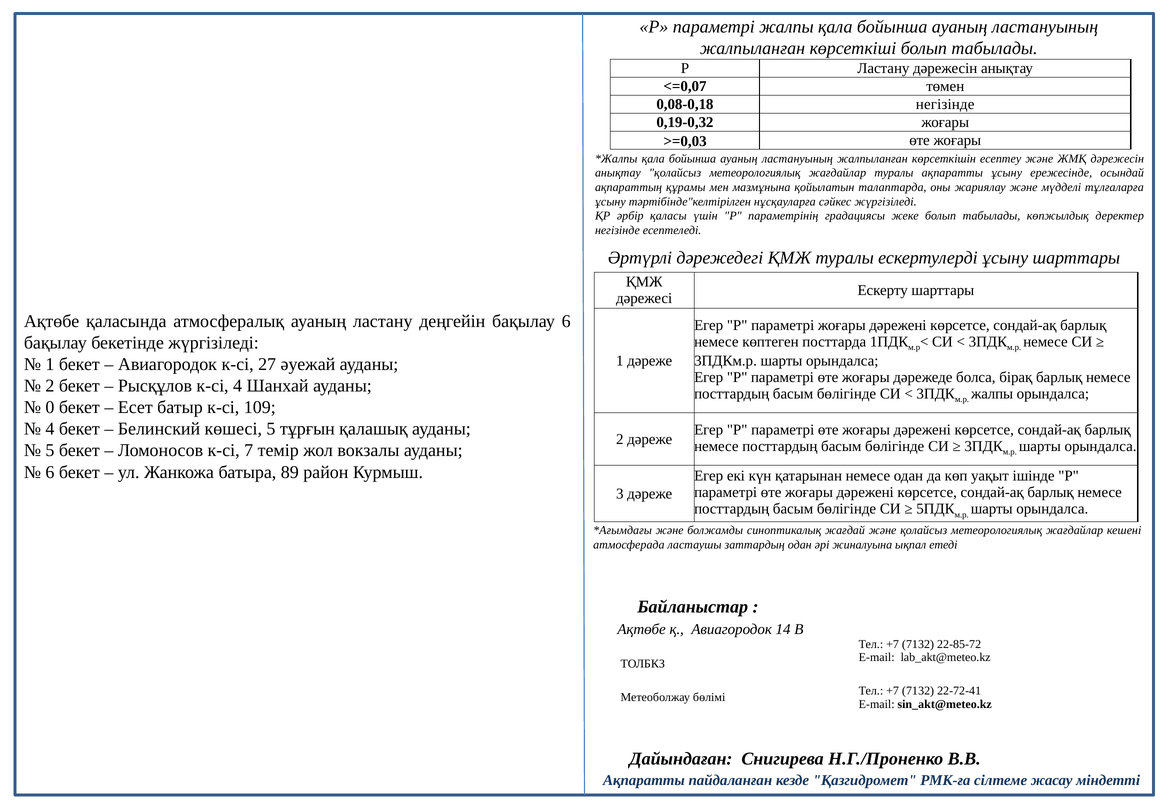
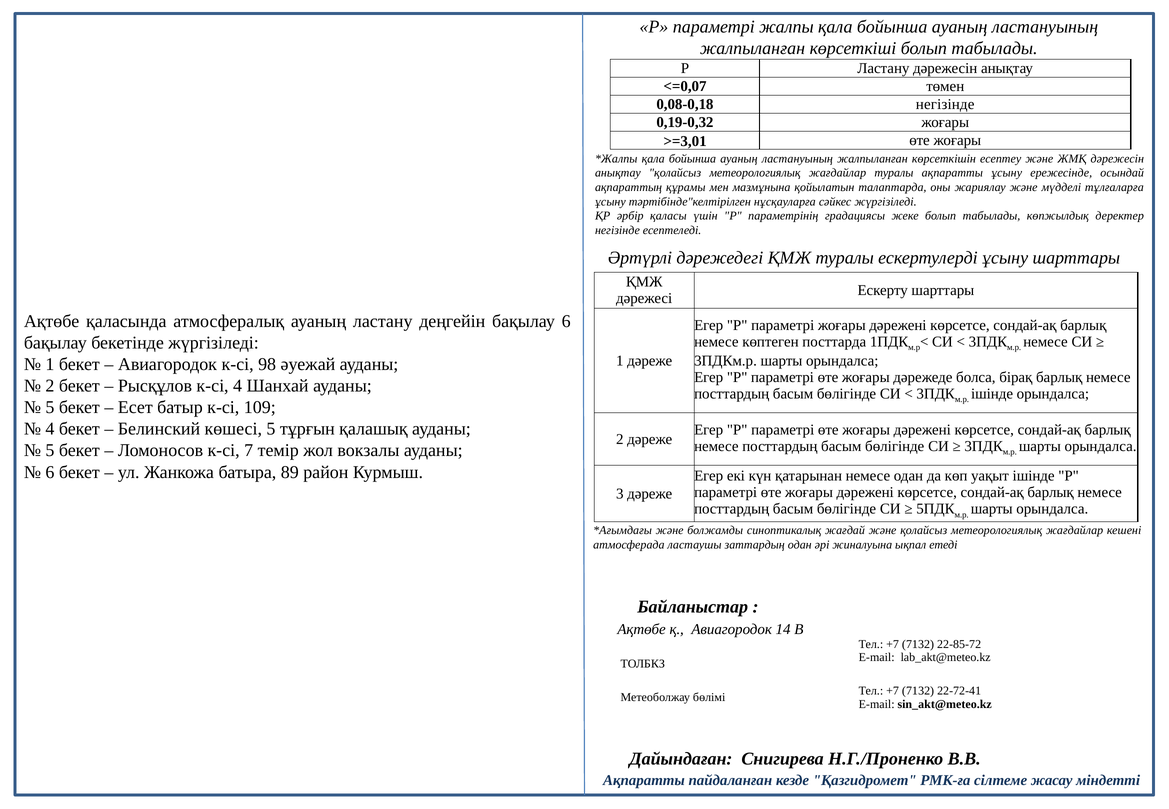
>=0,03: >=0,03 -> >=3,01
27: 27 -> 98
жалпы at (992, 394): жалпы -> ішінде
0 at (50, 408): 0 -> 5
